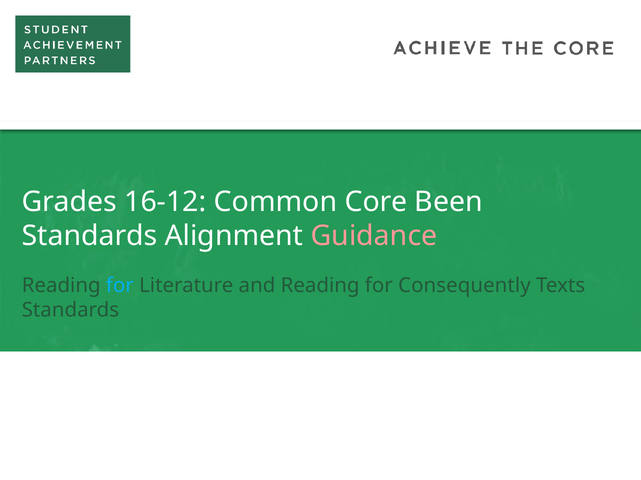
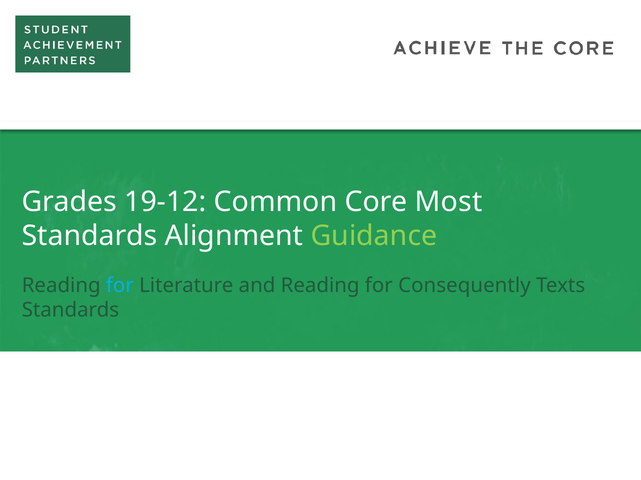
16-12: 16-12 -> 19-12
Been: Been -> Most
Guidance colour: pink -> light green
